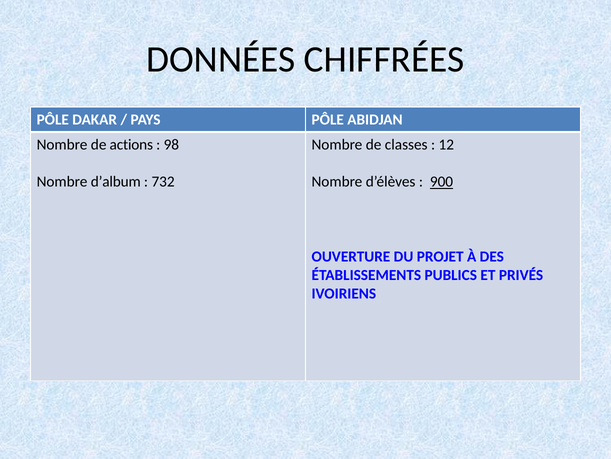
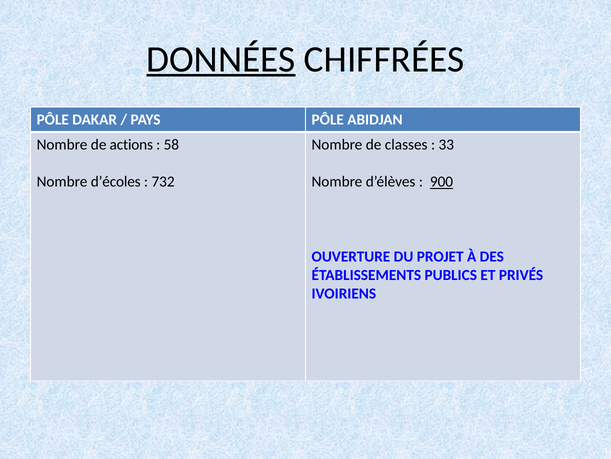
DONNÉES underline: none -> present
98: 98 -> 58
12: 12 -> 33
d’album: d’album -> d’écoles
